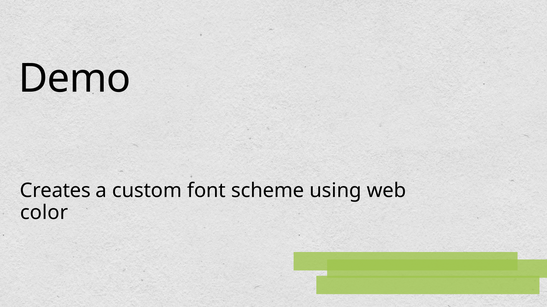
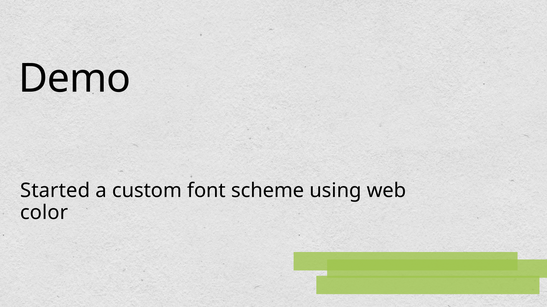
Creates: Creates -> Started
